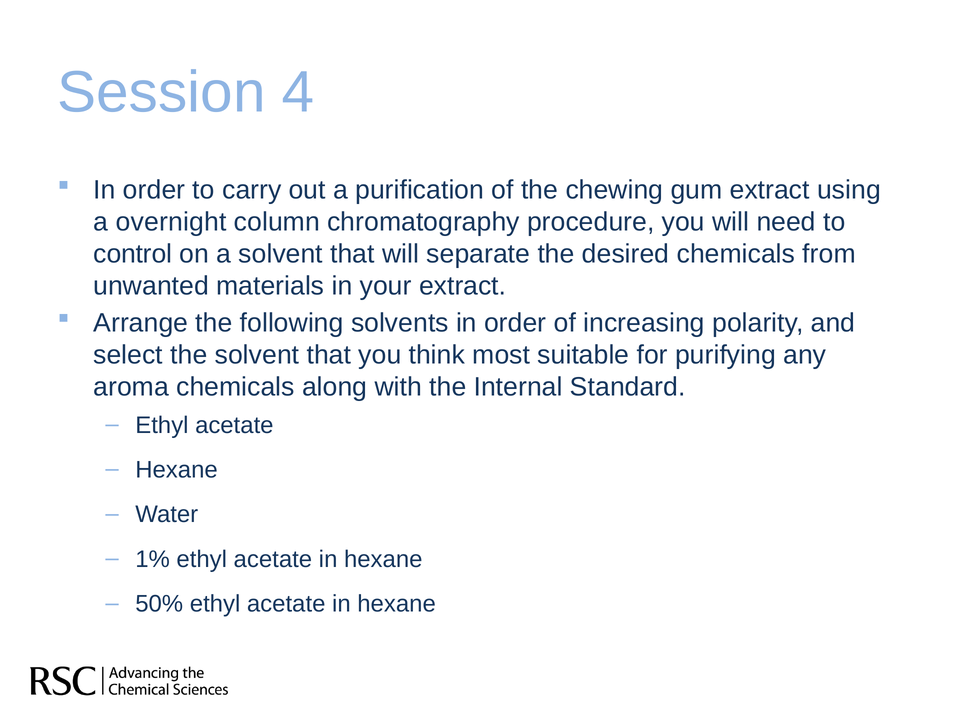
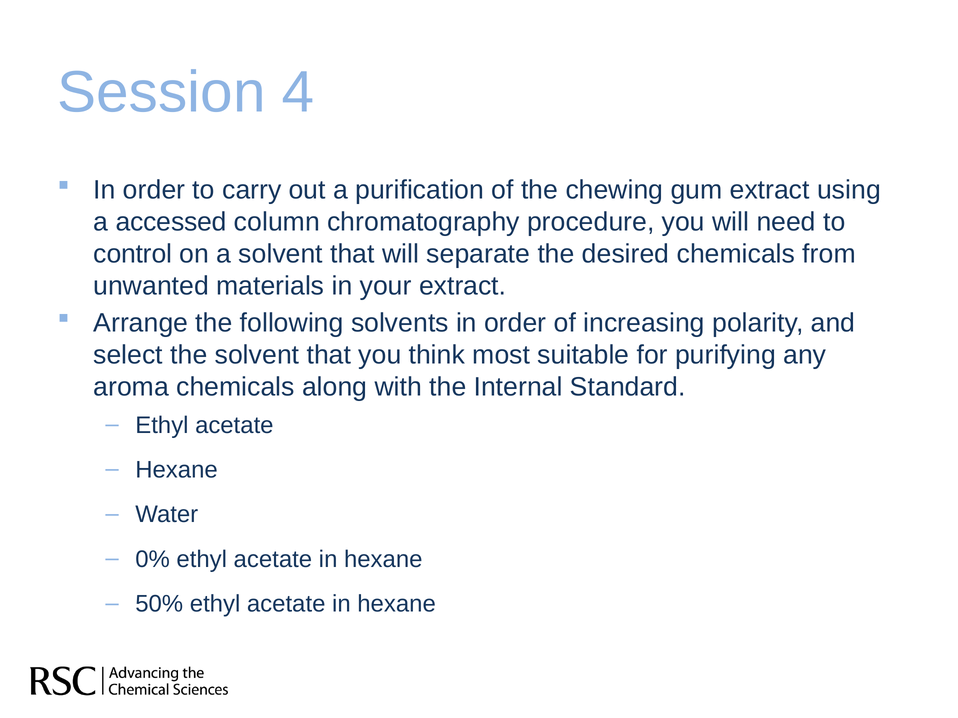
overnight: overnight -> accessed
1%: 1% -> 0%
